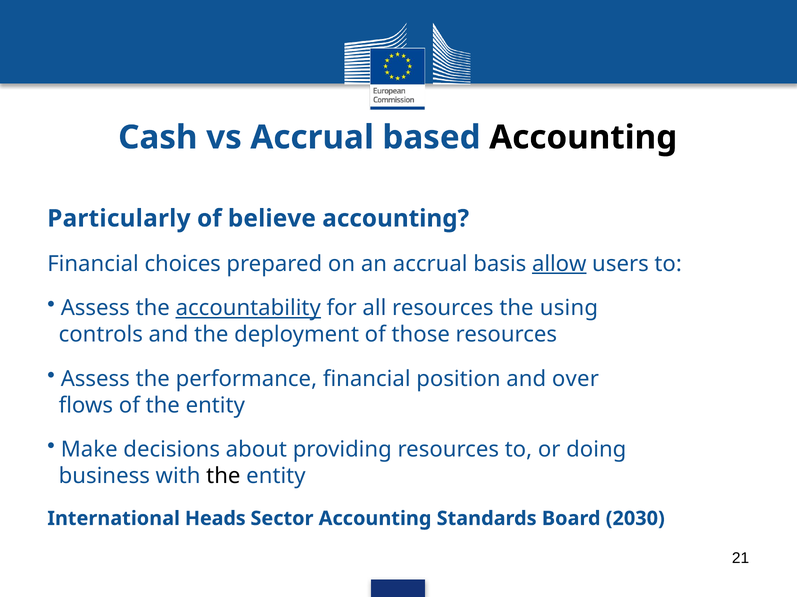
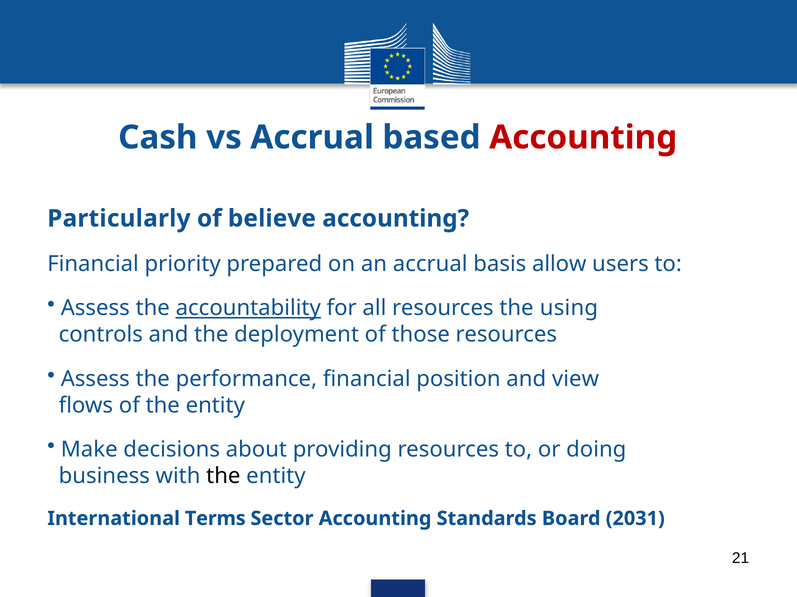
Accounting at (583, 138) colour: black -> red
choices: choices -> priority
allow underline: present -> none
over: over -> view
Heads: Heads -> Terms
2030: 2030 -> 2031
